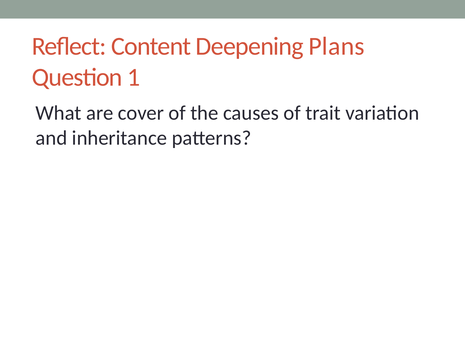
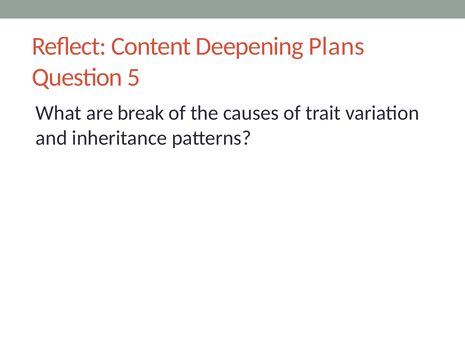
1: 1 -> 5
cover: cover -> break
